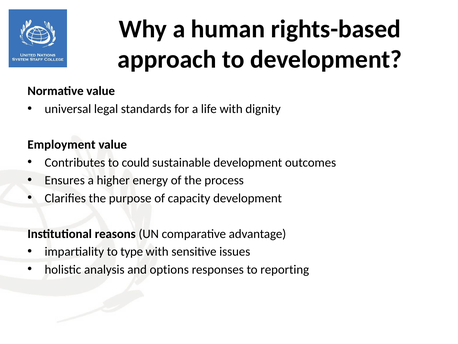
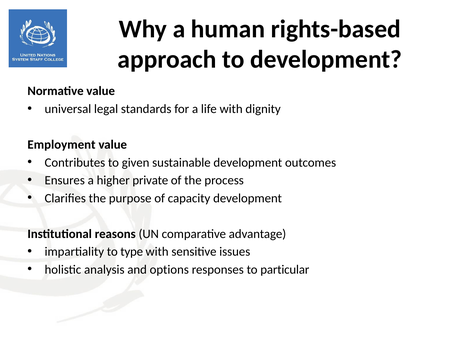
could: could -> given
energy: energy -> private
reporting: reporting -> particular
